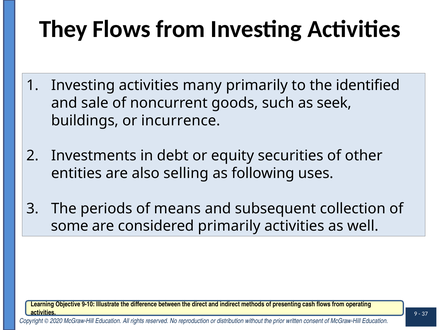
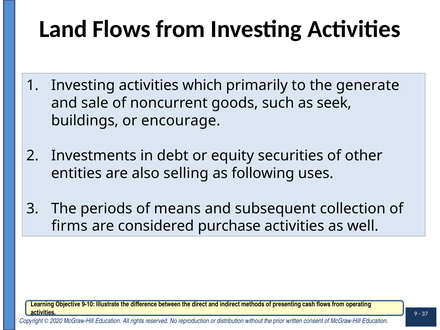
They: They -> Land
many: many -> which
identified: identified -> generate
incurrence: incurrence -> encourage
some: some -> firms
considered primarily: primarily -> purchase
